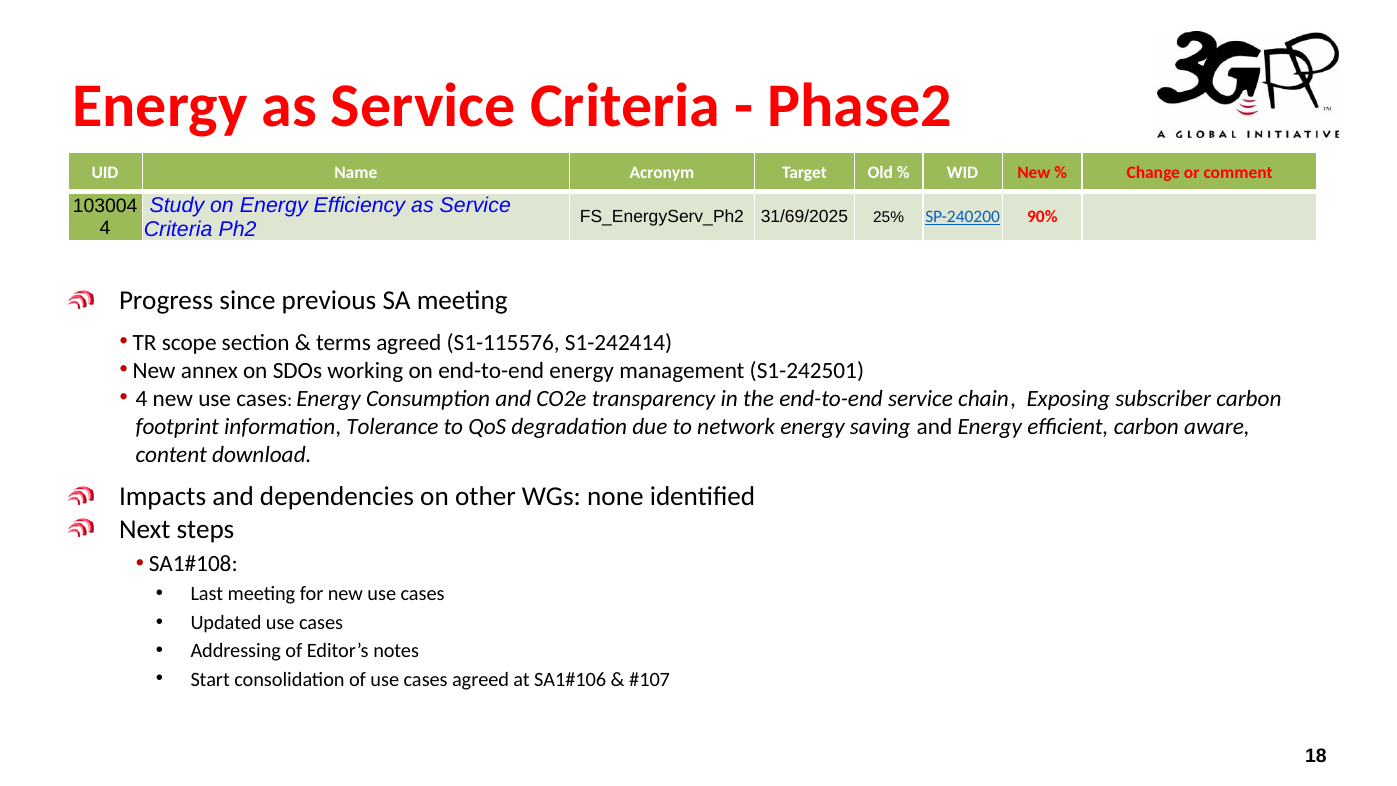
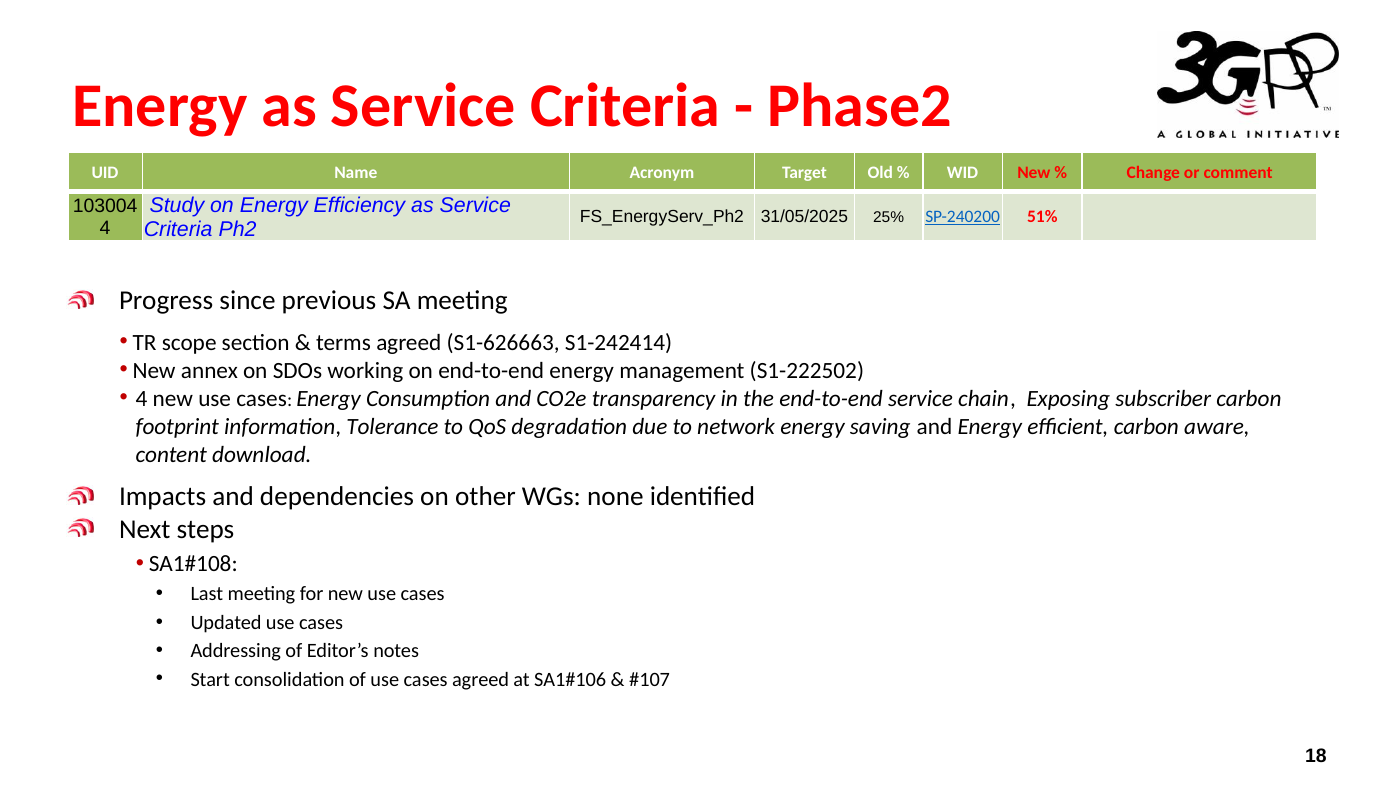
31/69/2025: 31/69/2025 -> 31/05/2025
90%: 90% -> 51%
S1-115576: S1-115576 -> S1-626663
S1-242501: S1-242501 -> S1-222502
